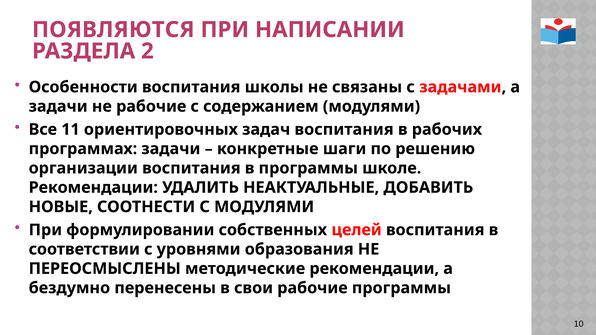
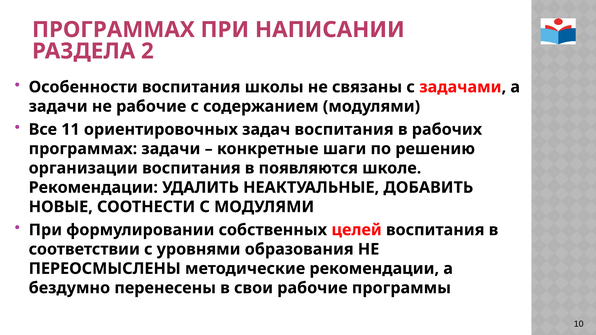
ПОЯВЛЯЮТСЯ at (113, 30): ПОЯВЛЯЮТСЯ -> ПРОГРАММАХ
в программы: программы -> появляются
